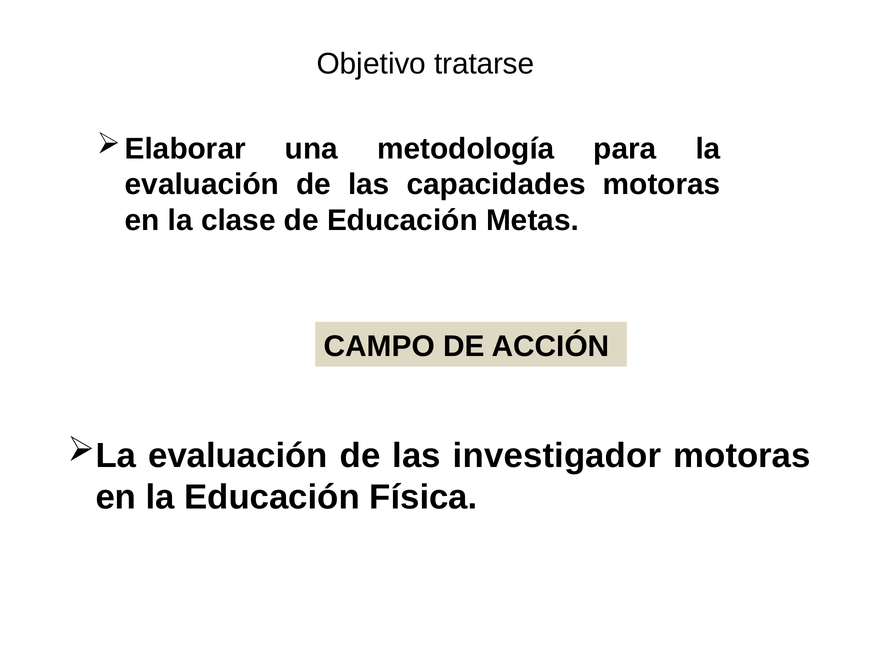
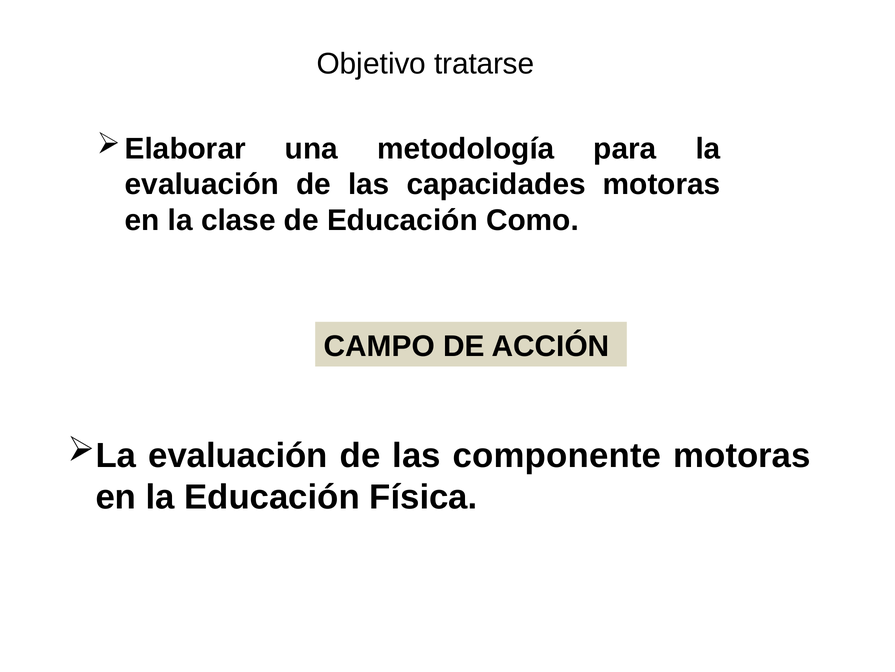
Metas: Metas -> Como
investigador: investigador -> componente
